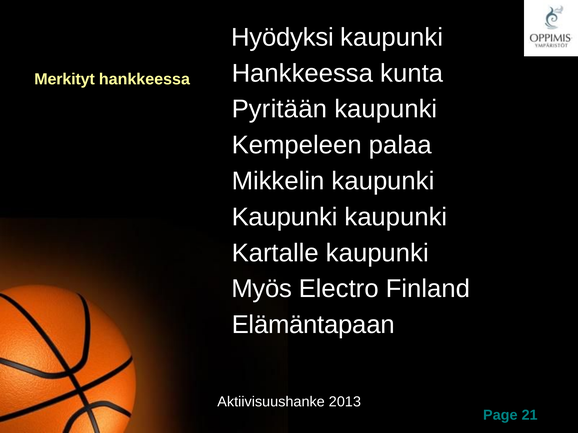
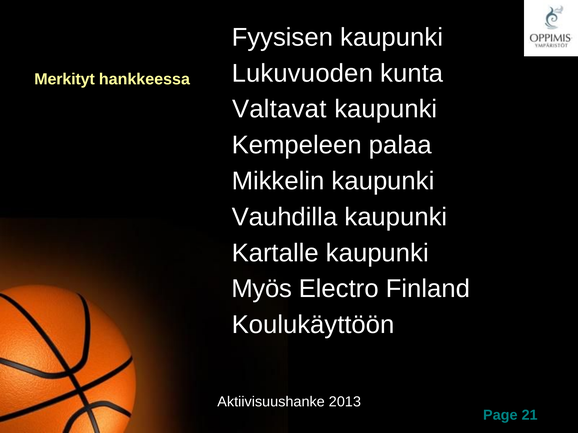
Hyödyksi: Hyödyksi -> Fyysisen
Hankkeessa at (302, 73): Hankkeessa -> Lukuvuoden
Pyritään: Pyritään -> Valtavat
Kaupunki at (285, 217): Kaupunki -> Vauhdilla
Elämäntapaan: Elämäntapaan -> Koulukäyttöön
